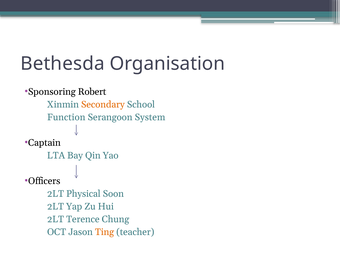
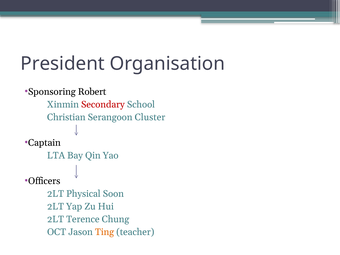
Bethesda: Bethesda -> President
Secondary colour: orange -> red
Function: Function -> Christian
System: System -> Cluster
